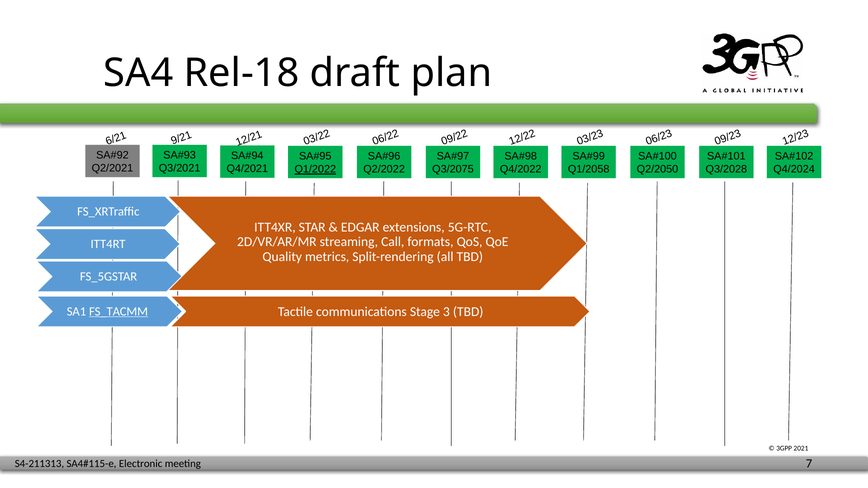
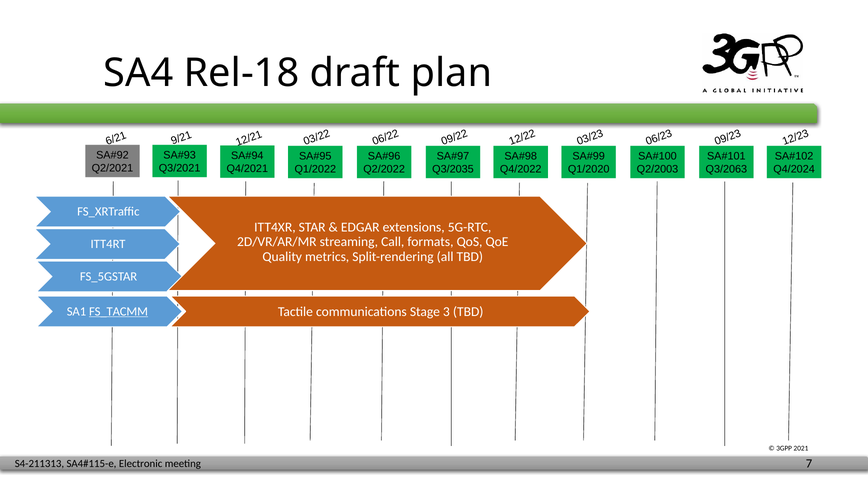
Q1/2022 underline: present -> none
Q3/2075: Q3/2075 -> Q3/2035
Q1/2058: Q1/2058 -> Q1/2020
Q2/2050: Q2/2050 -> Q2/2003
Q3/2028: Q3/2028 -> Q3/2063
